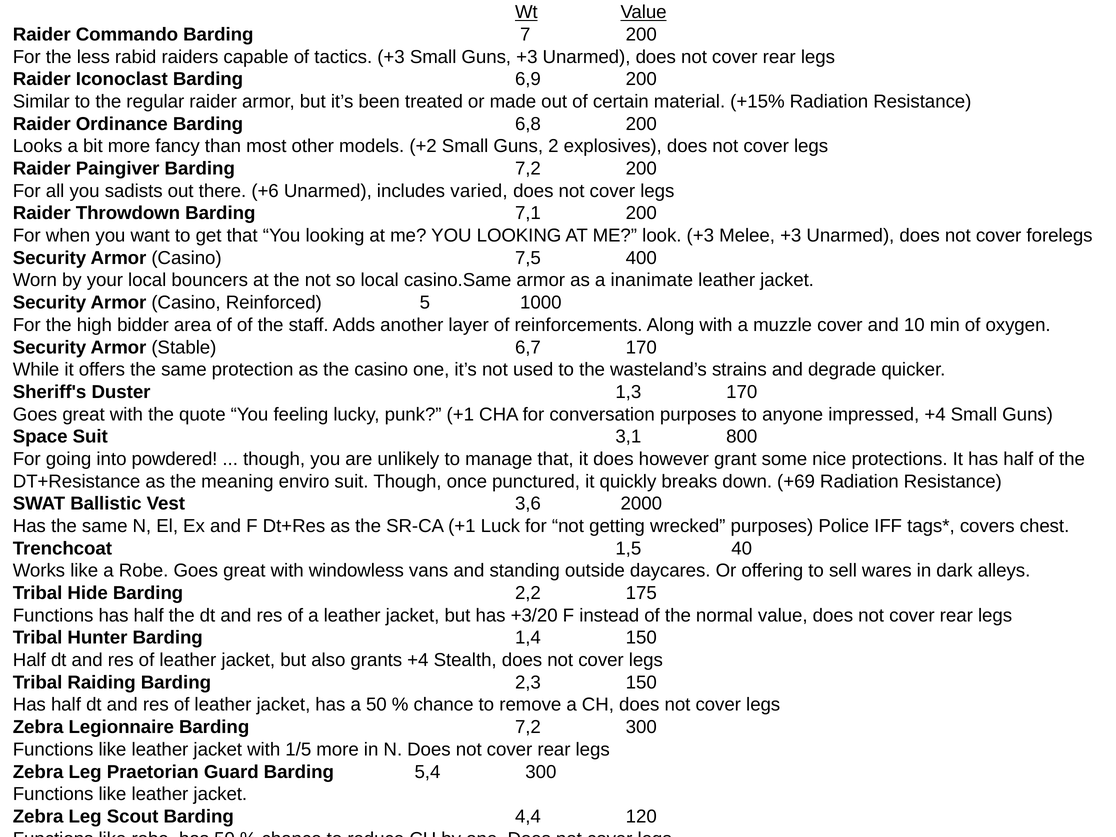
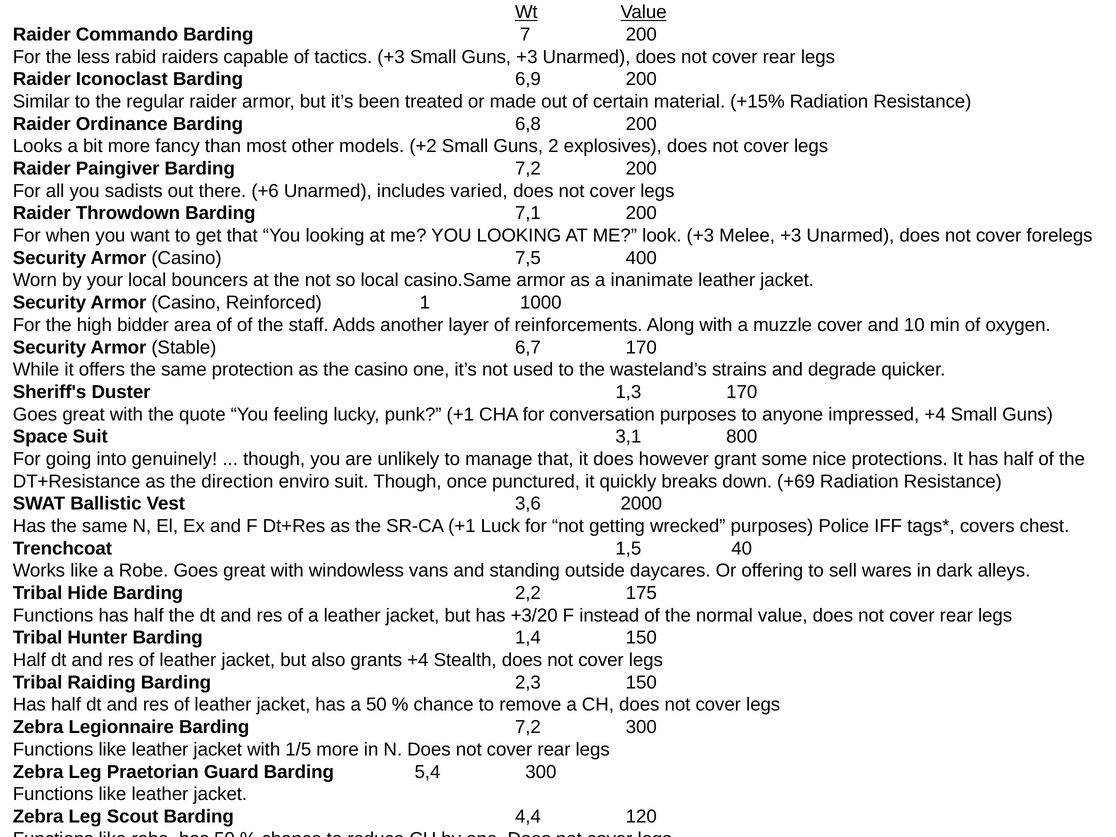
5: 5 -> 1
powdered: powdered -> genuinely
meaning: meaning -> direction
